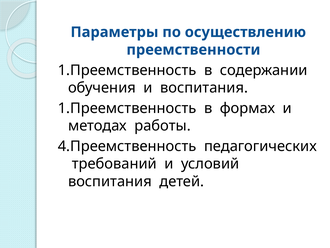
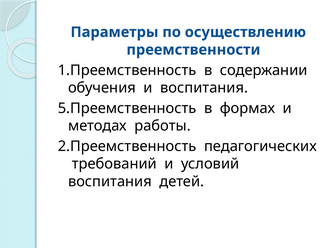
1.Преемственность at (127, 108): 1.Преемственность -> 5.Преемственность
4.Преемственность: 4.Преемственность -> 2.Преемственность
